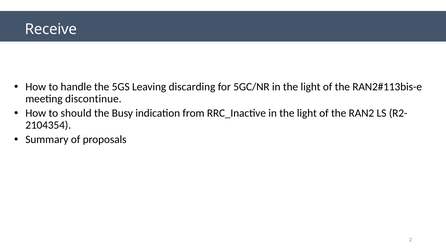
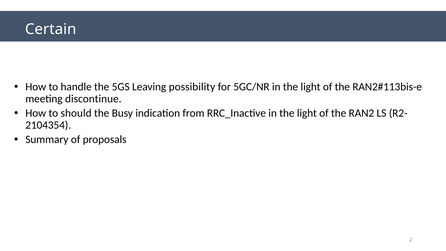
Receive: Receive -> Certain
discarding: discarding -> possibility
